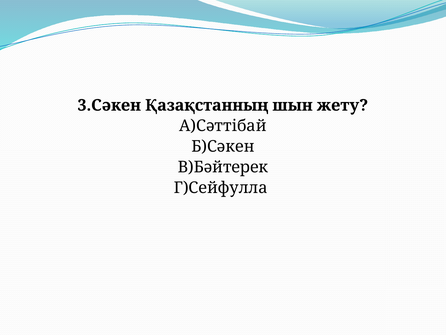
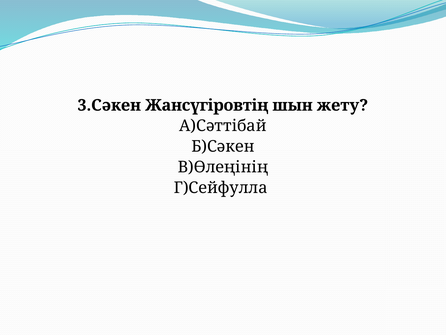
Қазақстанның: Қазақстанның -> Жансүгіровтің
В)Бәйтерек: В)Бәйтерек -> В)Өлеңінің
